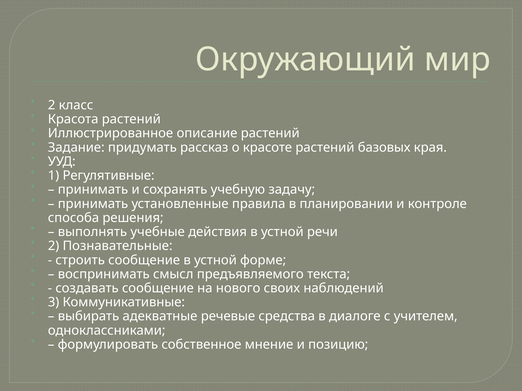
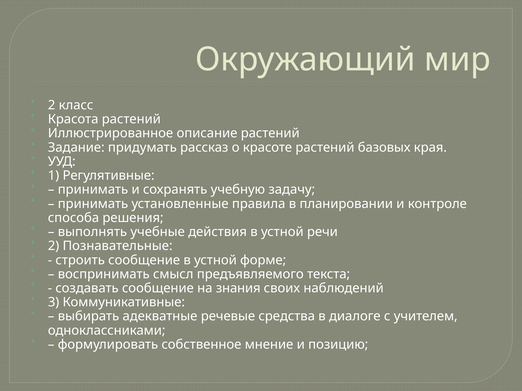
нового: нового -> знания
